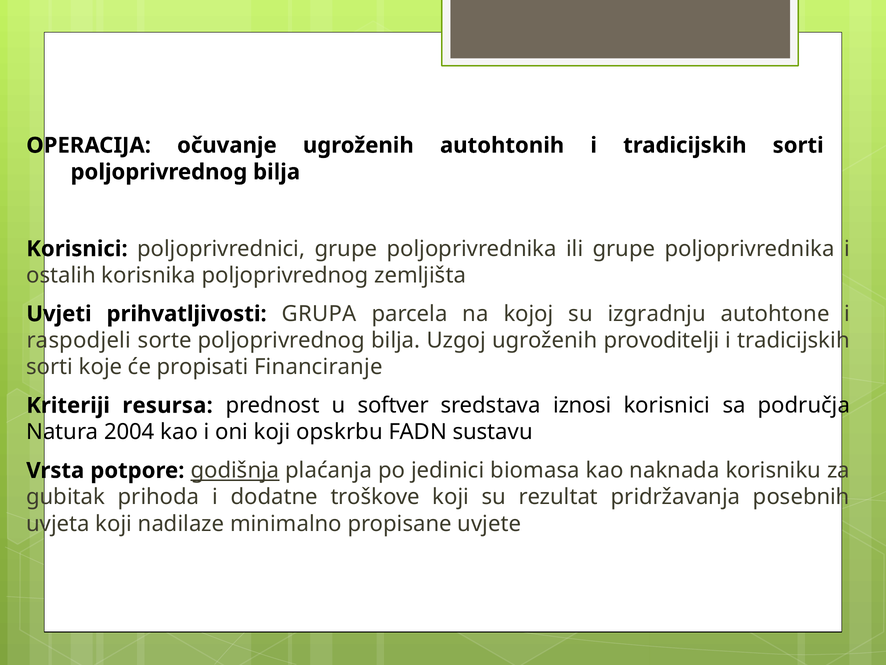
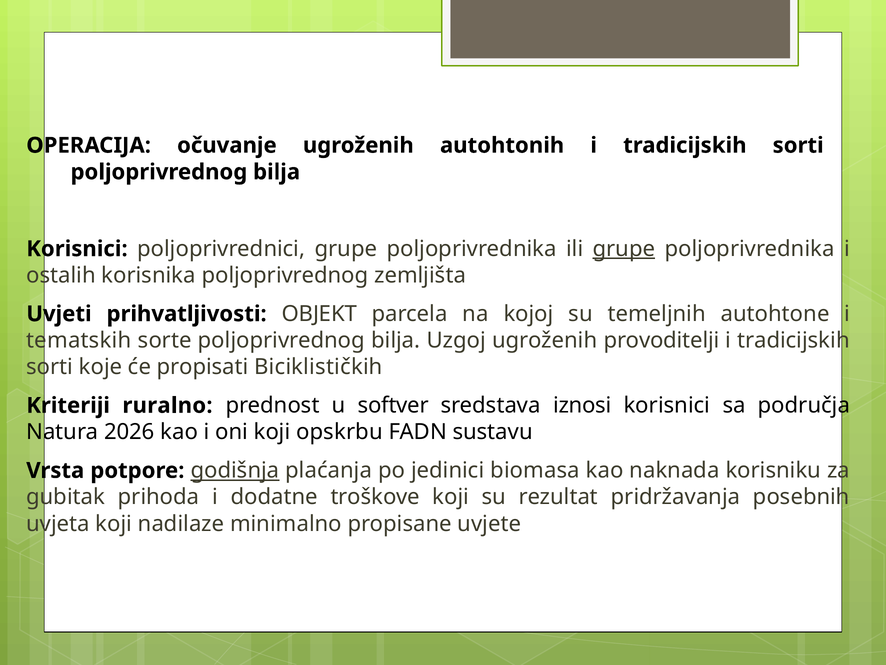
grupe at (624, 249) underline: none -> present
GRUPA: GRUPA -> OBJEKT
izgradnju: izgradnju -> temeljnih
raspodjeli: raspodjeli -> tematskih
Financiranje: Financiranje -> Biciklističkih
resursa: resursa -> ruralno
2004: 2004 -> 2026
